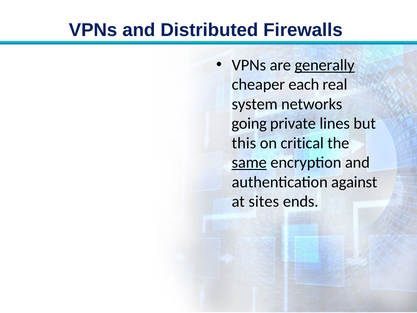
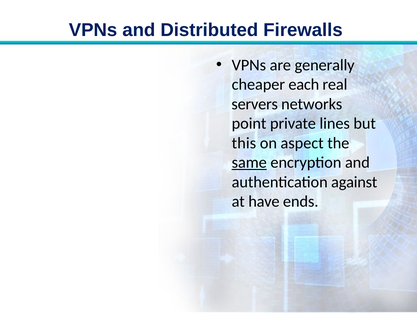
generally underline: present -> none
system: system -> servers
going: going -> point
critical: critical -> aspect
sites: sites -> have
